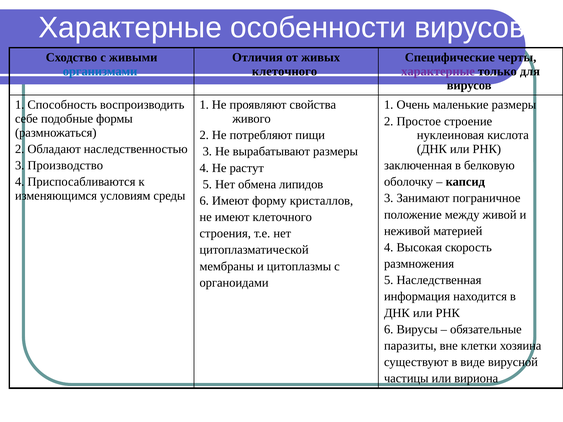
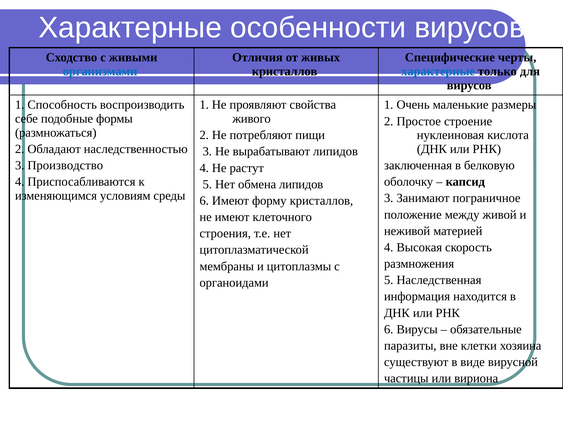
клеточного at (285, 71): клеточного -> кристаллов
характерные at (438, 71) colour: purple -> blue
вырабатывают размеры: размеры -> липидов
